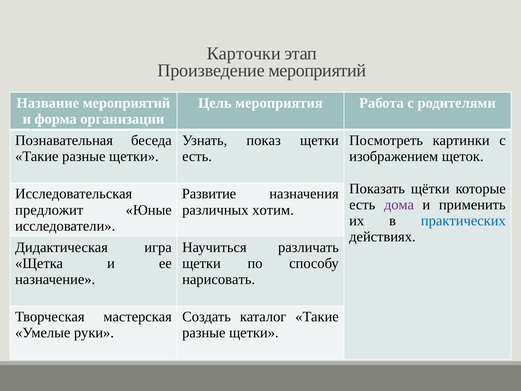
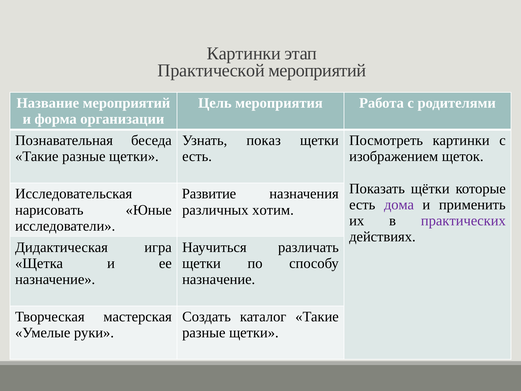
Карточки at (244, 54): Карточки -> Картинки
Произведение: Произведение -> Практической
предложит: предложит -> нарисовать
практических colour: blue -> purple
нарисовать at (219, 279): нарисовать -> назначение
